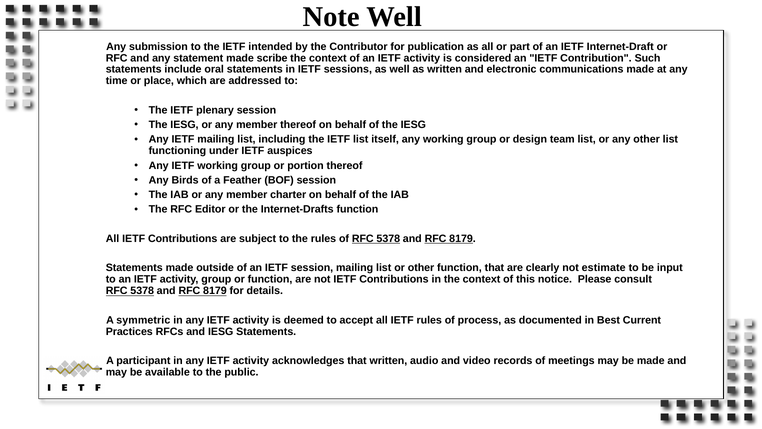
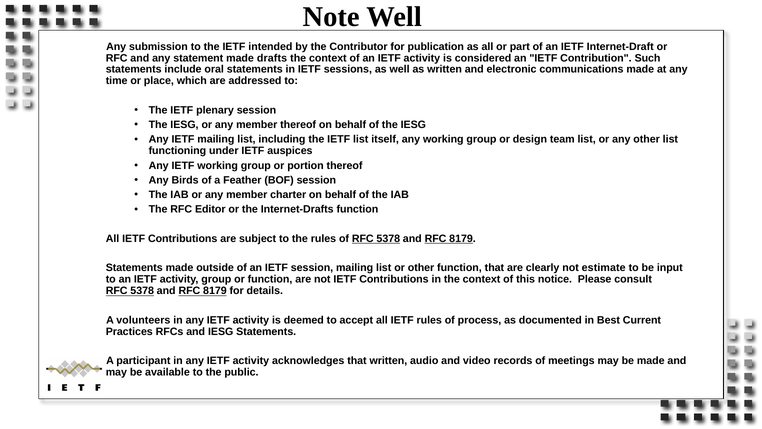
scribe: scribe -> drafts
symmetric: symmetric -> volunteers
